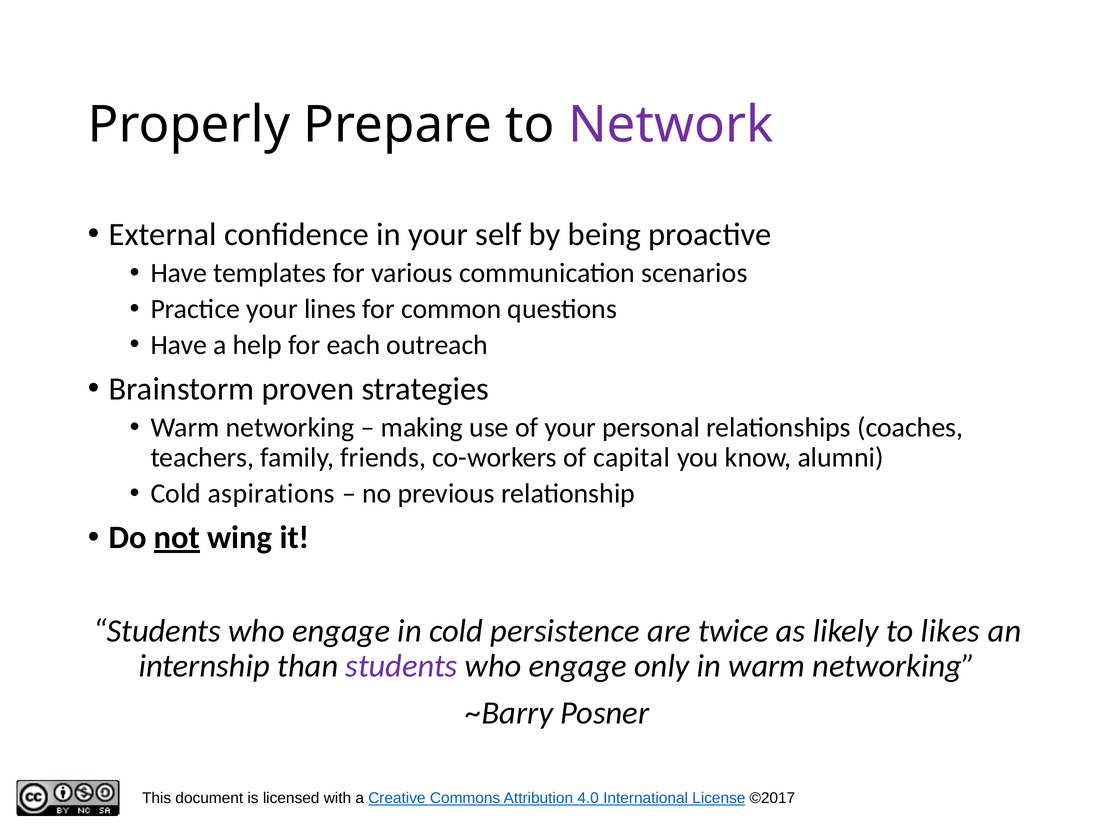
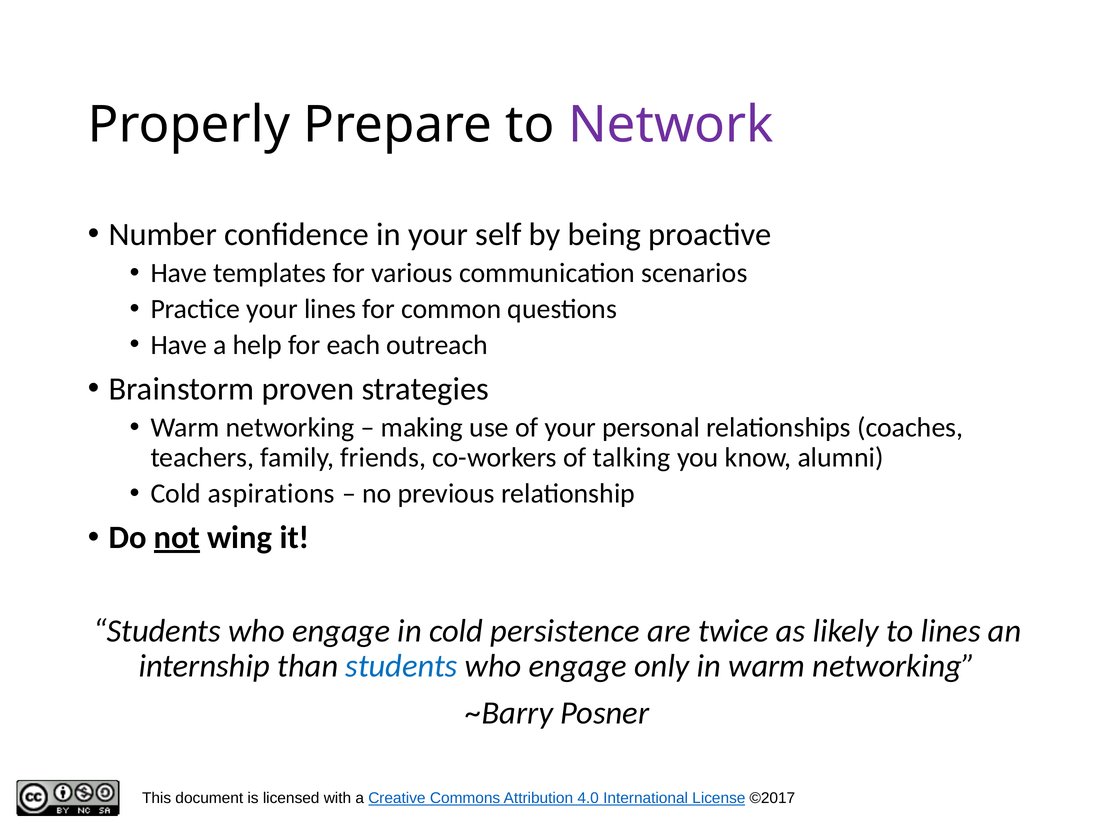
External: External -> Number
capital: capital -> talking
to likes: likes -> lines
students at (402, 666) colour: purple -> blue
